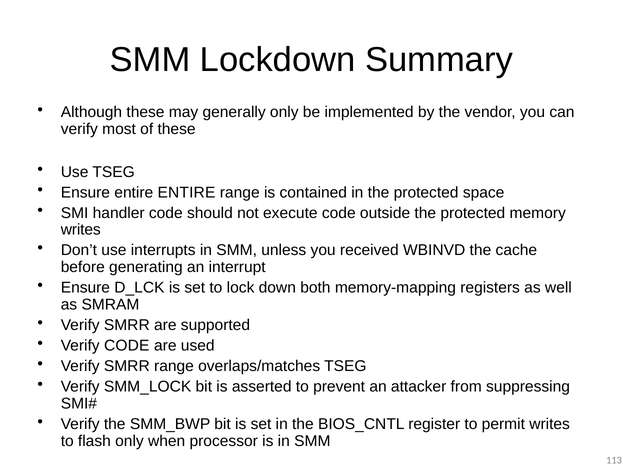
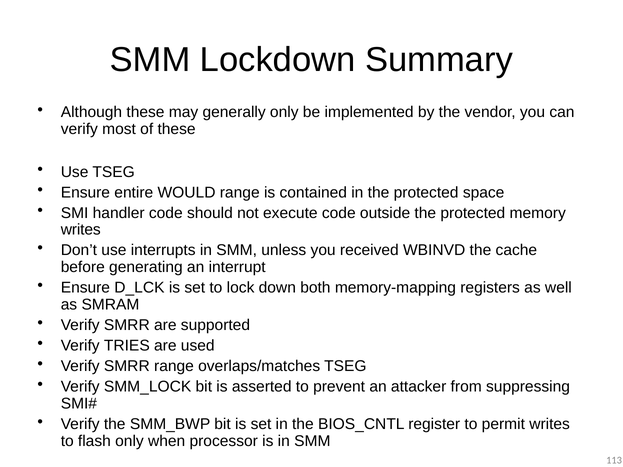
entire ENTIRE: ENTIRE -> WOULD
Verify CODE: CODE -> TRIES
